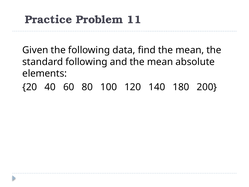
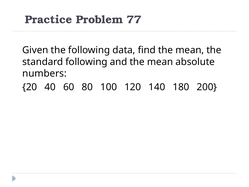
11: 11 -> 77
elements: elements -> numbers
